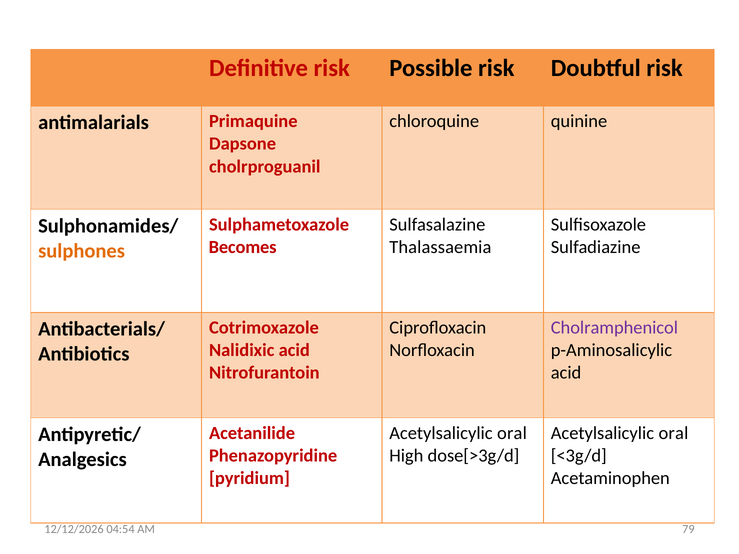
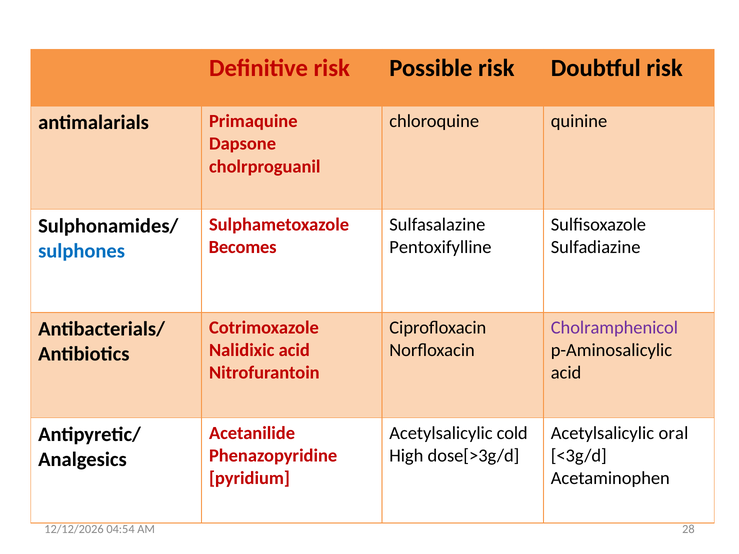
Thalassaemia: Thalassaemia -> Pentoxifylline
sulphones colour: orange -> blue
oral at (512, 433): oral -> cold
79: 79 -> 28
